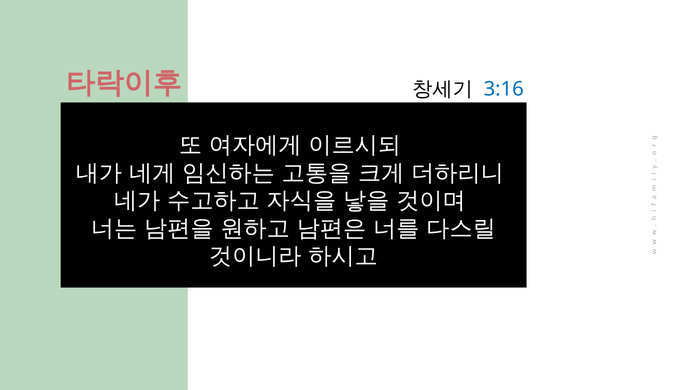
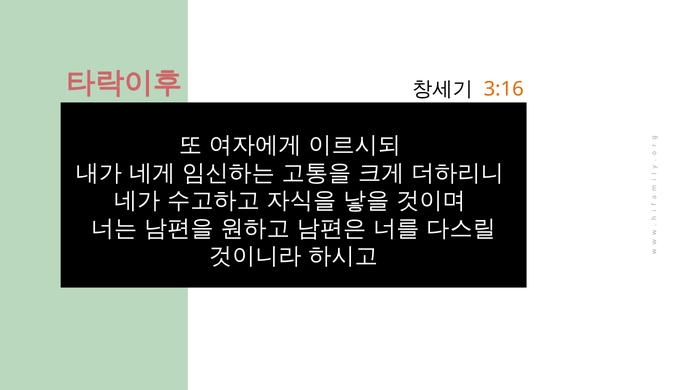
3:16 colour: blue -> orange
